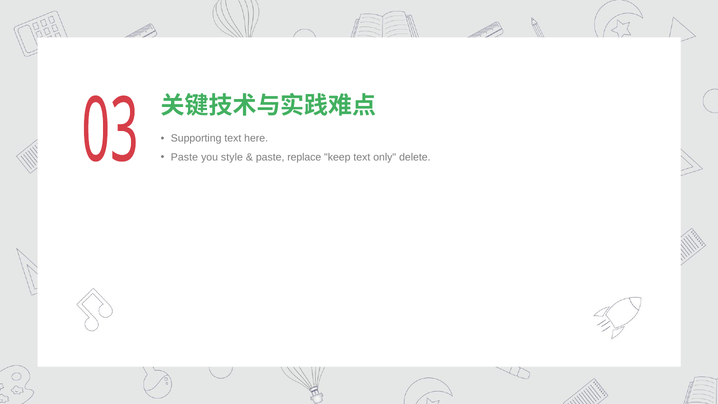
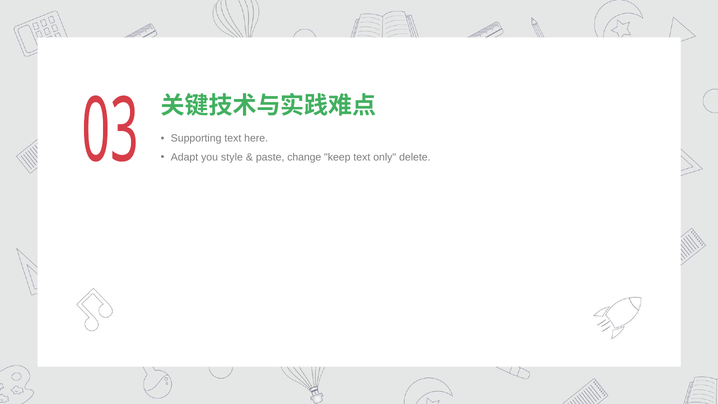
Paste at (184, 157): Paste -> Adapt
replace: replace -> change
